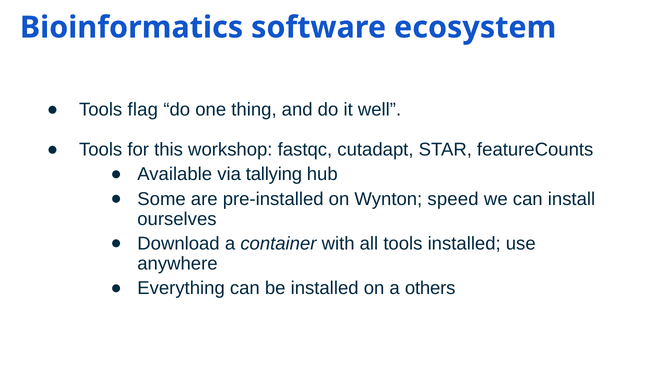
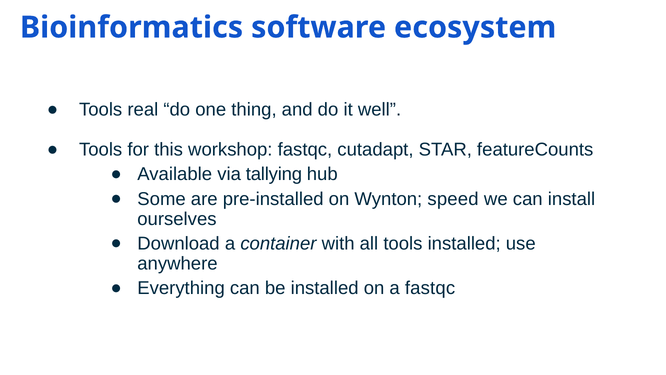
flag: flag -> real
a others: others -> fastqc
